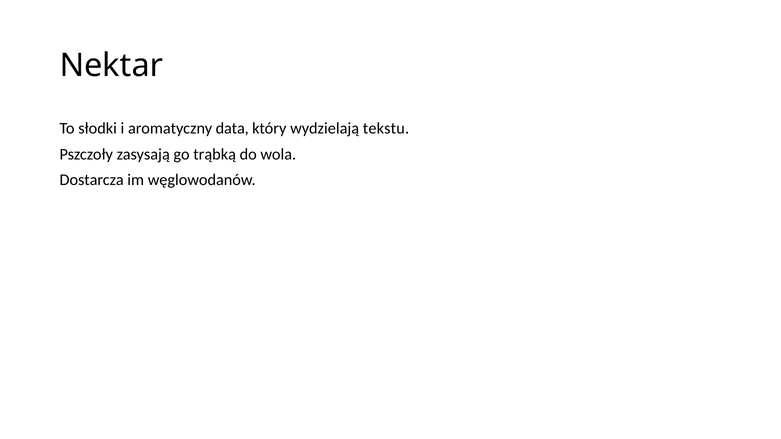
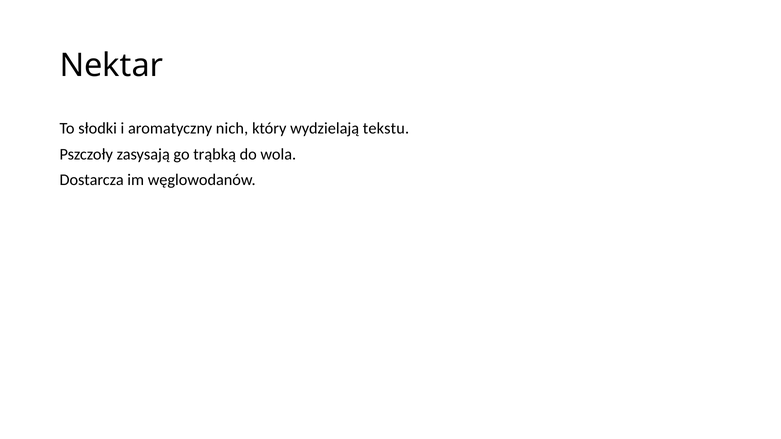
data: data -> nich
